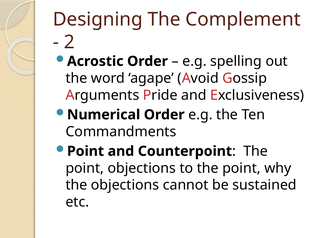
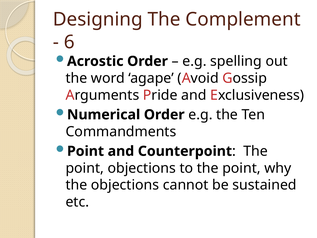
2: 2 -> 6
